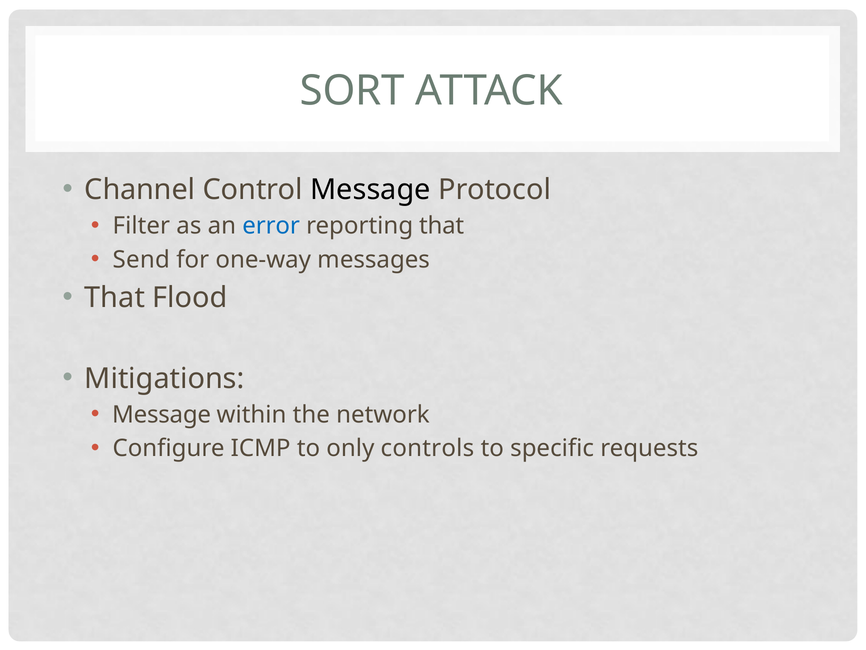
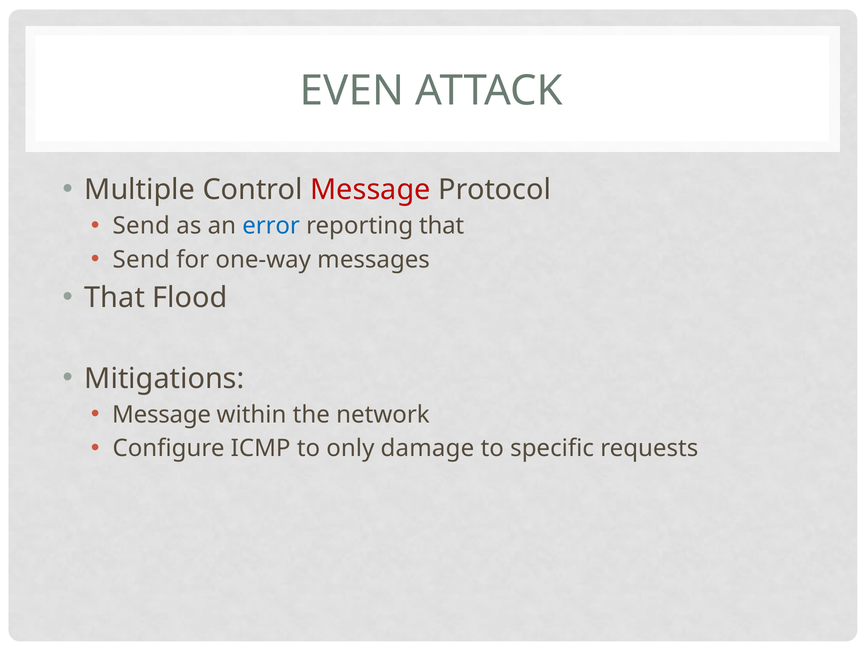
SORT: SORT -> EVEN
Channel: Channel -> Multiple
Message at (370, 190) colour: black -> red
Filter at (141, 226): Filter -> Send
controls: controls -> damage
